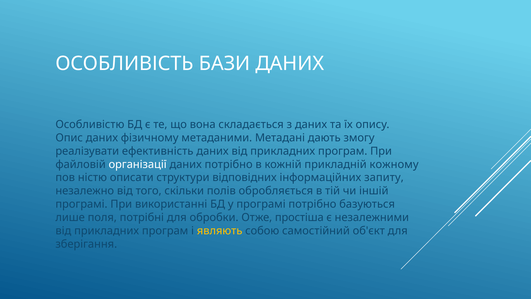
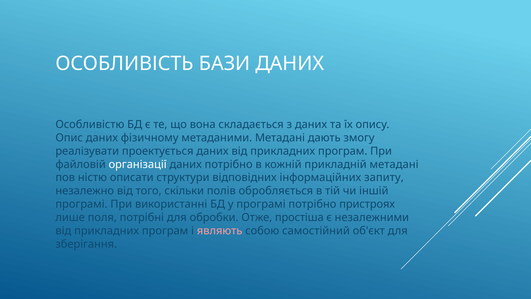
ефективність: ефективність -> проектується
прикладній кожному: кожному -> метадані
базуються: базуються -> пристроях
являють colour: yellow -> pink
